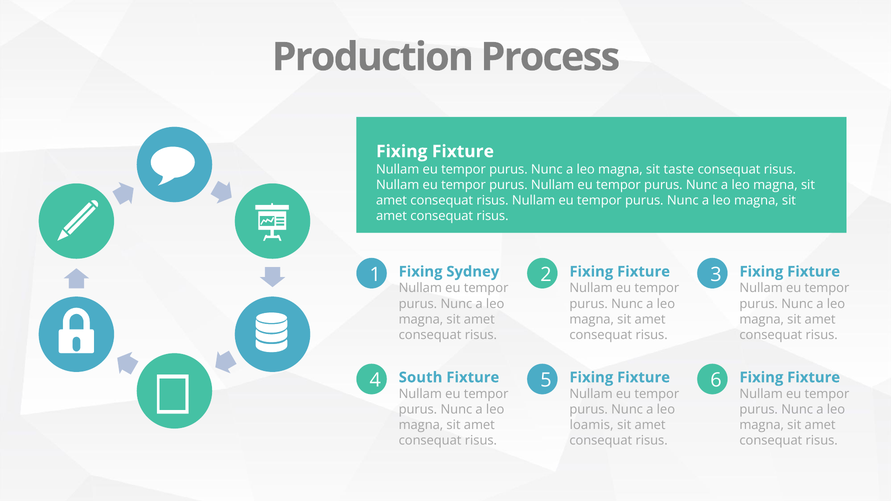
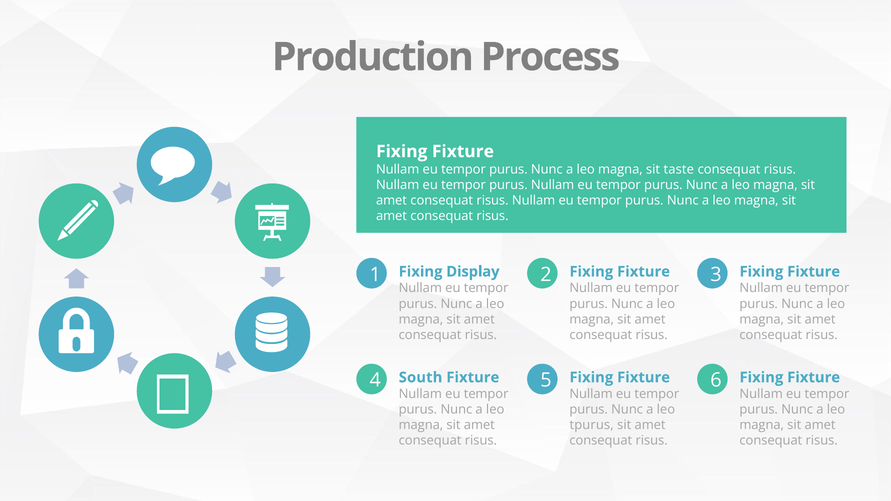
Sydney: Sydney -> Display
loamis: loamis -> tpurus
